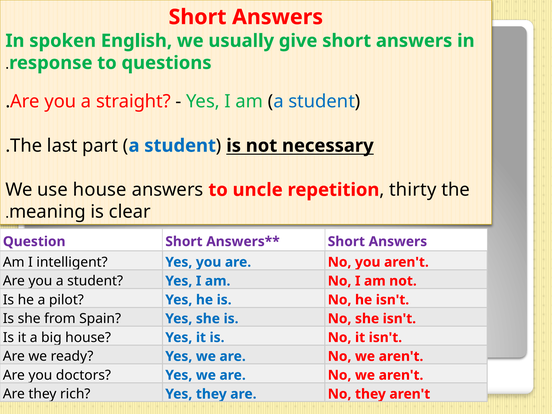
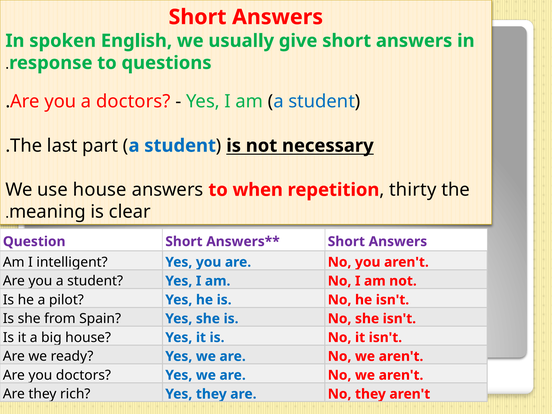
a straight: straight -> doctors
uncle: uncle -> when
